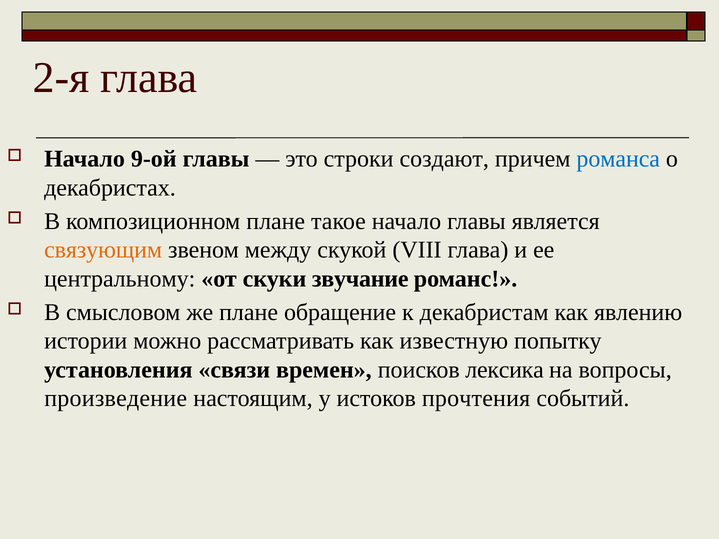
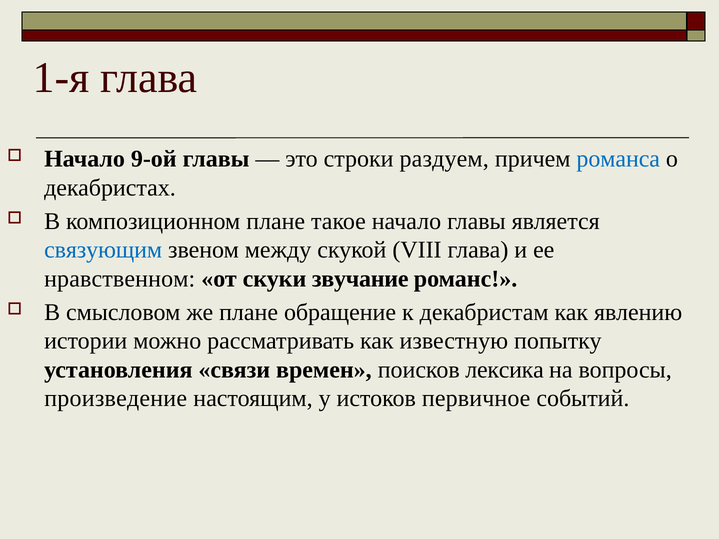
2-я: 2-я -> 1-я
создают: создают -> раздуем
связующим colour: orange -> blue
центральному: центральному -> нравственном
прочтения: прочтения -> первичное
